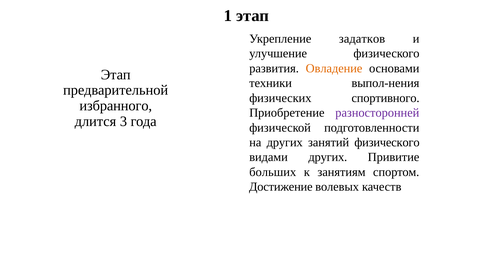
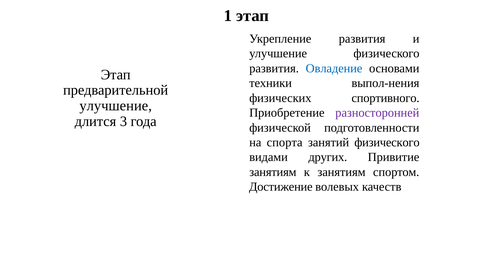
Укрепление задатков: задатков -> развития
Овладение colour: orange -> blue
избранного at (116, 105): избранного -> улучшение
на других: других -> спорта
больших at (273, 172): больших -> занятиям
